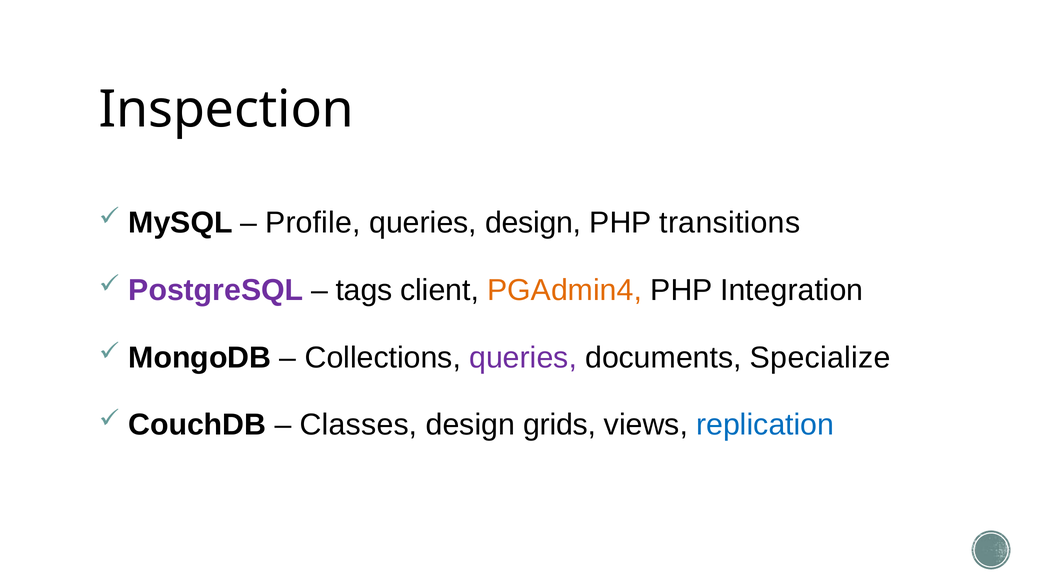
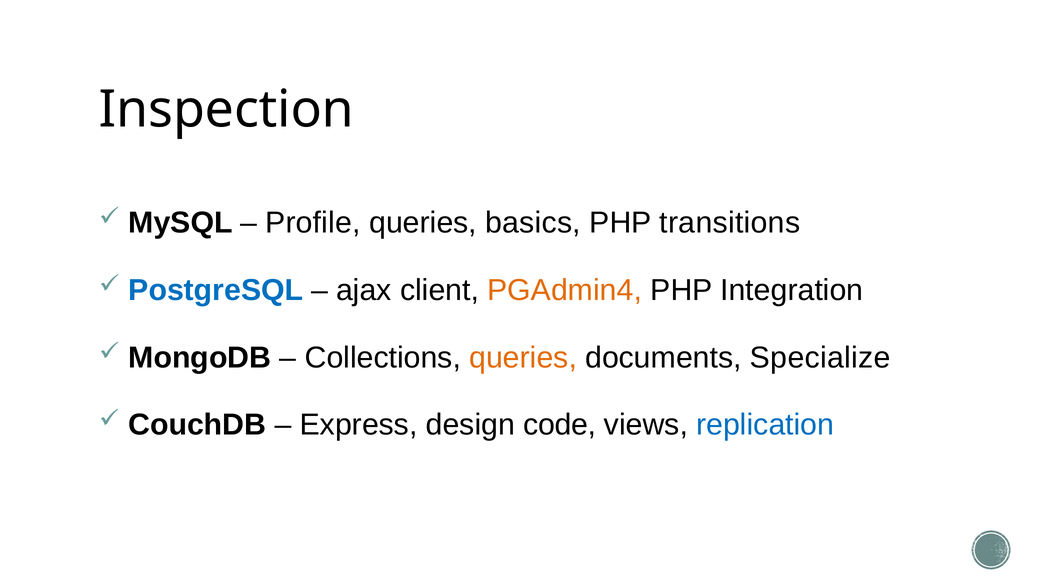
queries design: design -> basics
PostgreSQL colour: purple -> blue
tags: tags -> ajax
queries at (523, 358) colour: purple -> orange
Classes: Classes -> Express
grids: grids -> code
